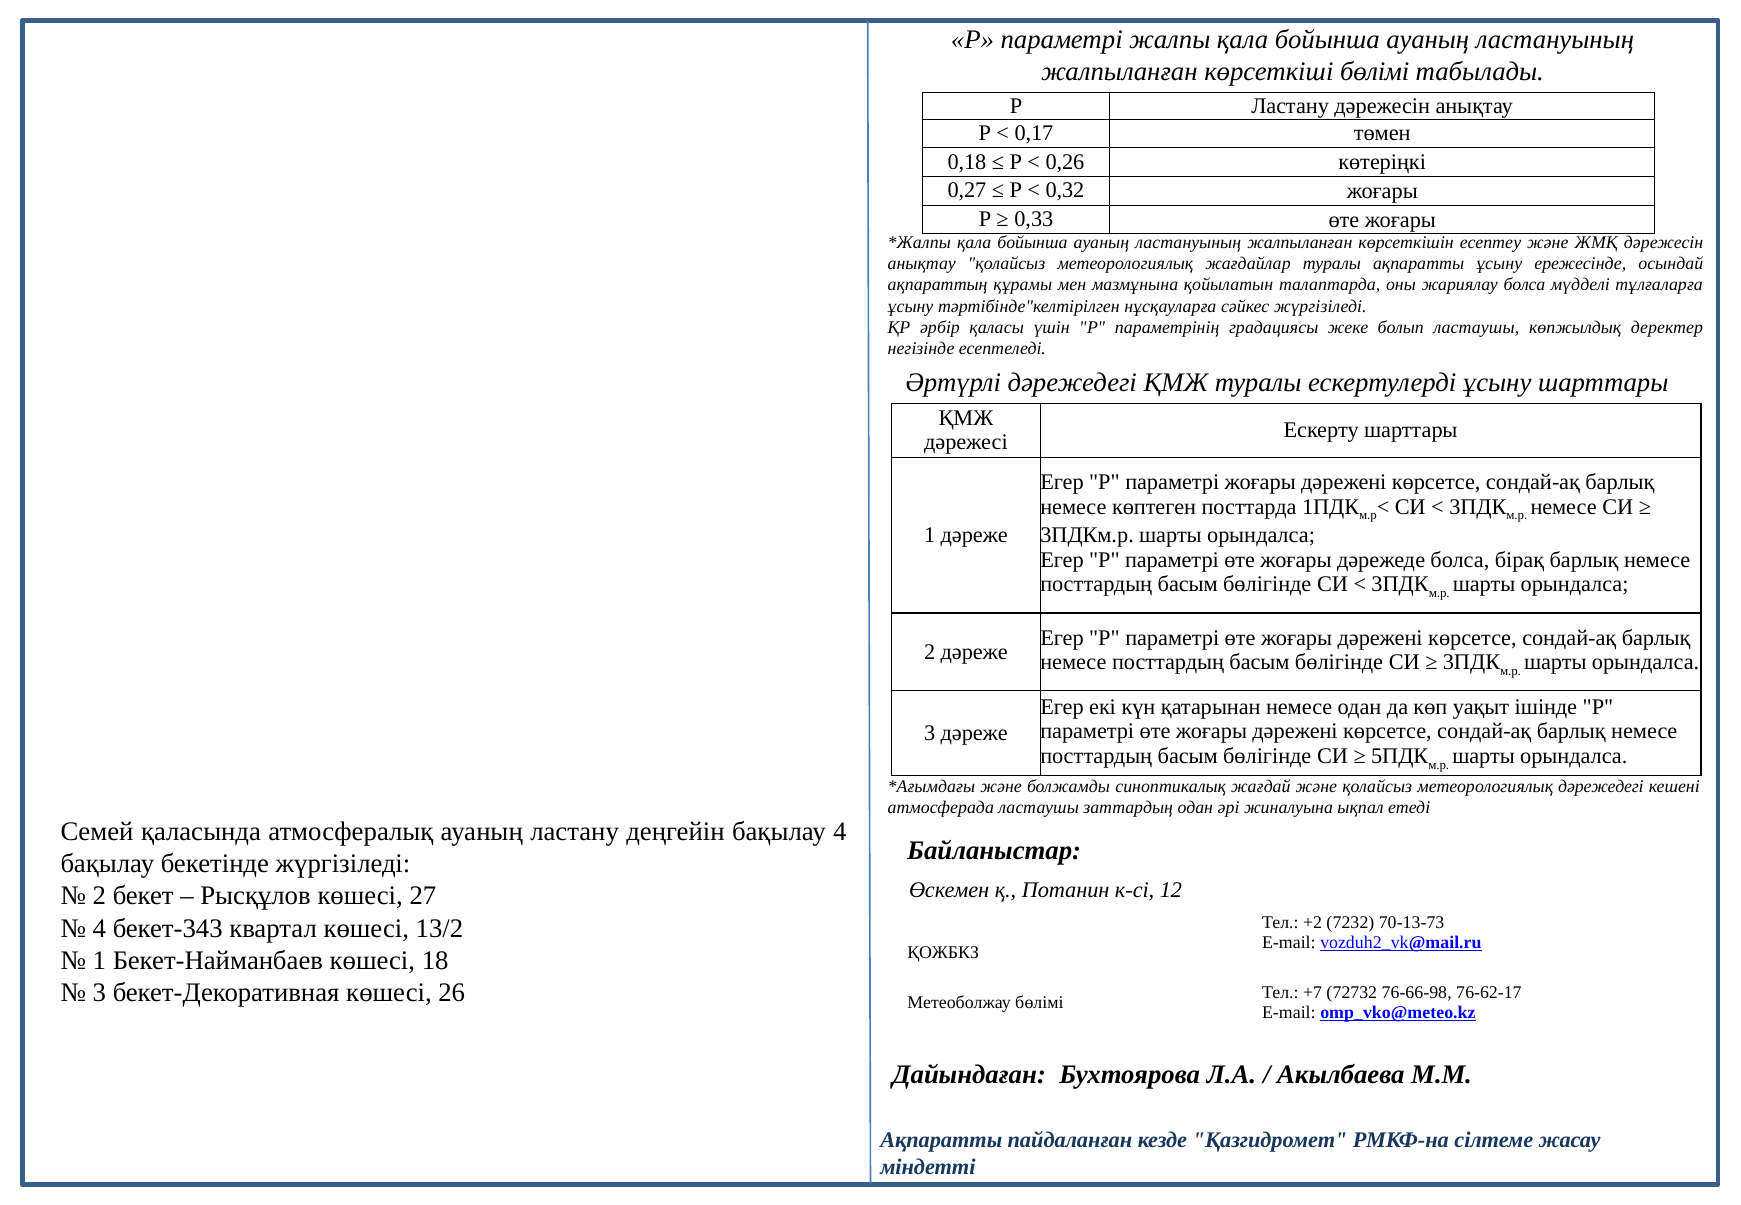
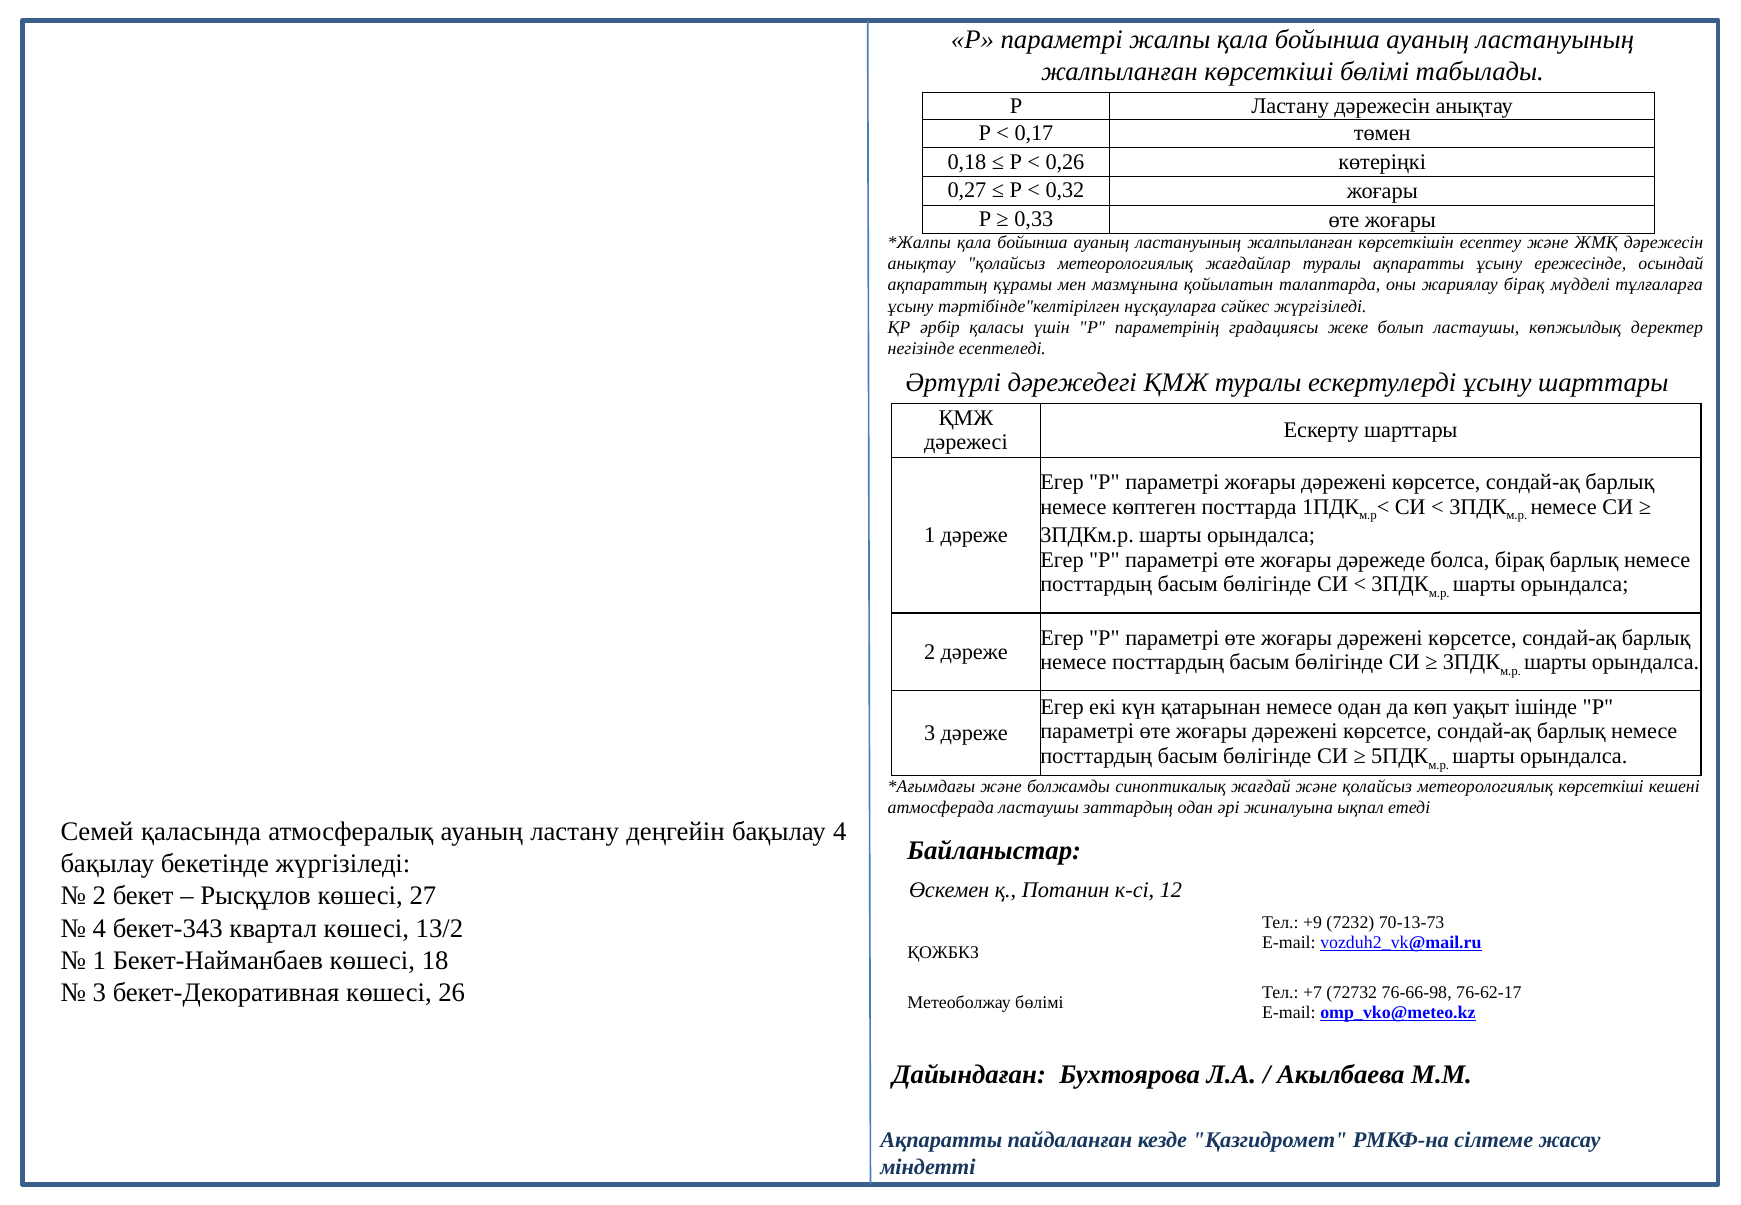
жариялау болса: болса -> бірақ
метеорологиялық дәрежедегі: дәрежедегі -> көрсеткіші
+2: +2 -> +9
